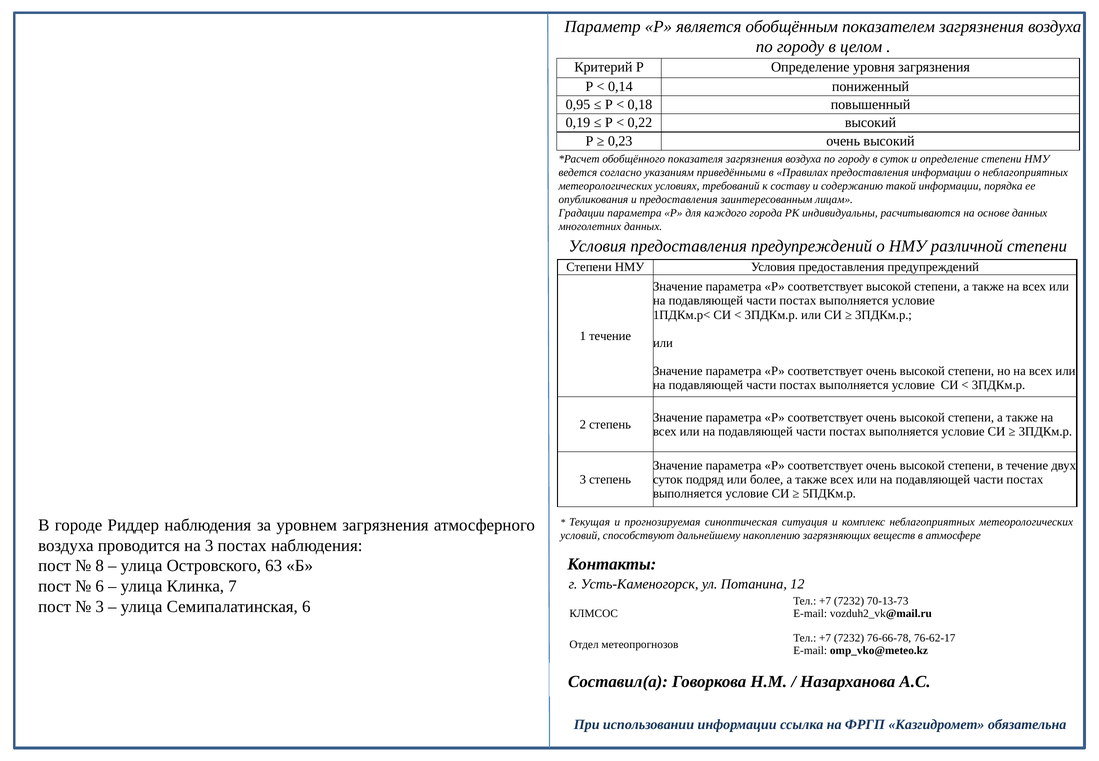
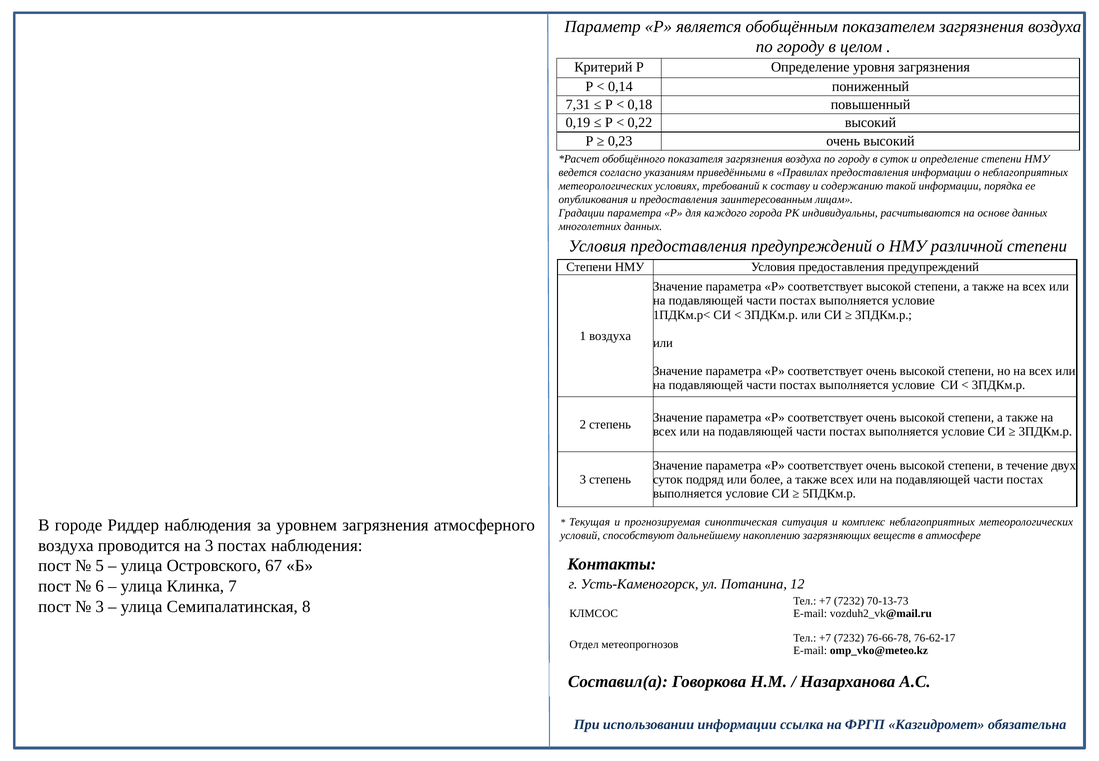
0,95: 0,95 -> 7,31
1 течение: течение -> воздуха
8: 8 -> 5
63: 63 -> 67
Семипалатинская 6: 6 -> 8
